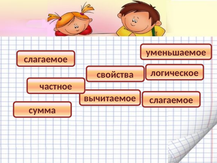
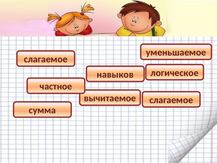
свойства: свойства -> навыков
